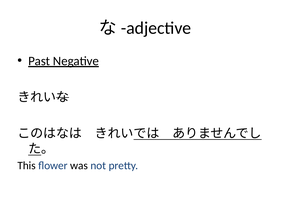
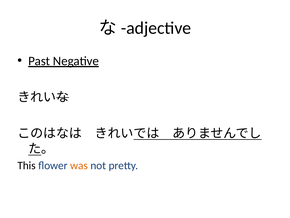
was colour: black -> orange
